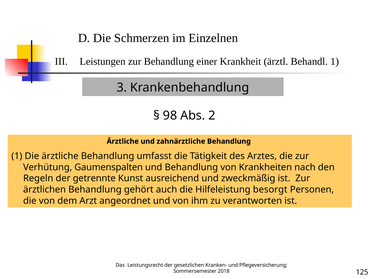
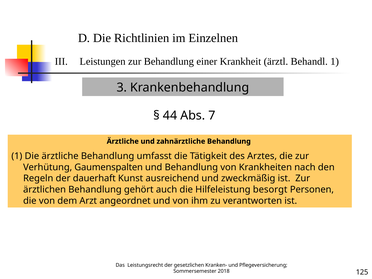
Schmerzen: Schmerzen -> Richtlinien
98: 98 -> 44
2: 2 -> 7
getrennte: getrennte -> dauerhaft
